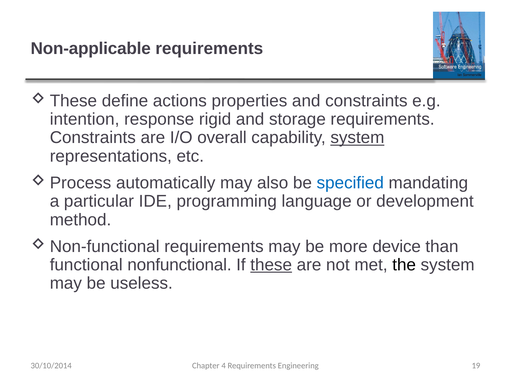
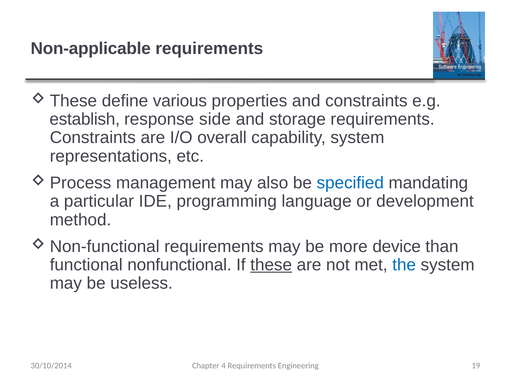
actions: actions -> various
intention: intention -> establish
rigid: rigid -> side
system at (357, 138) underline: present -> none
automatically: automatically -> management
the colour: black -> blue
